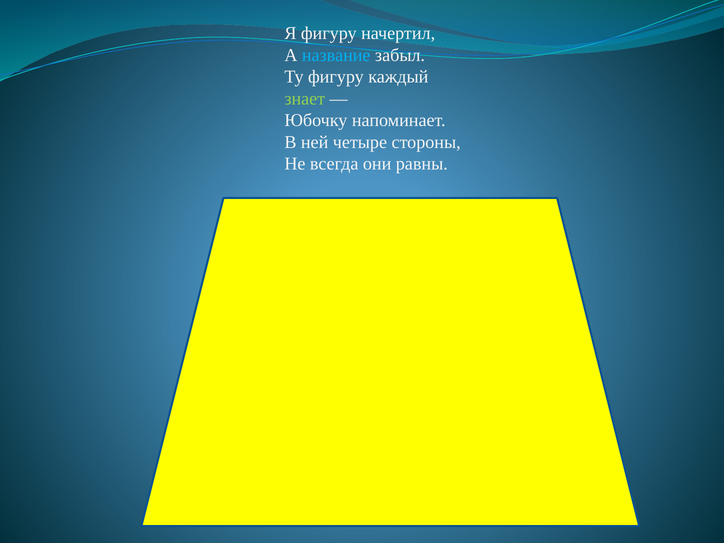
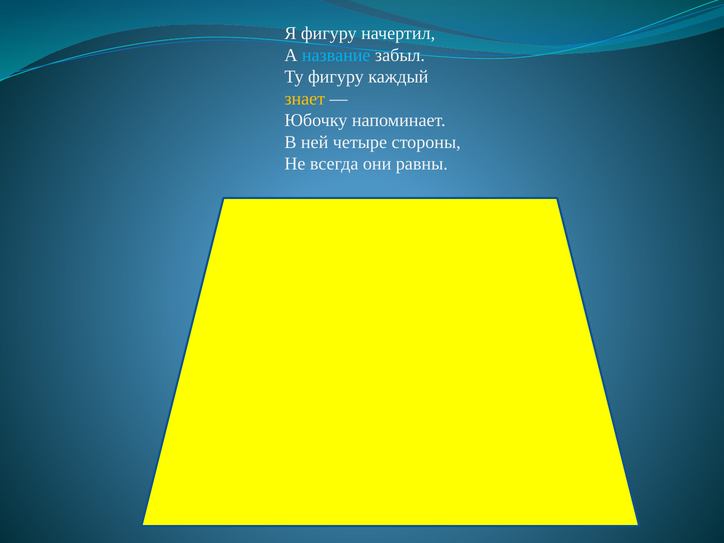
знает colour: light green -> yellow
